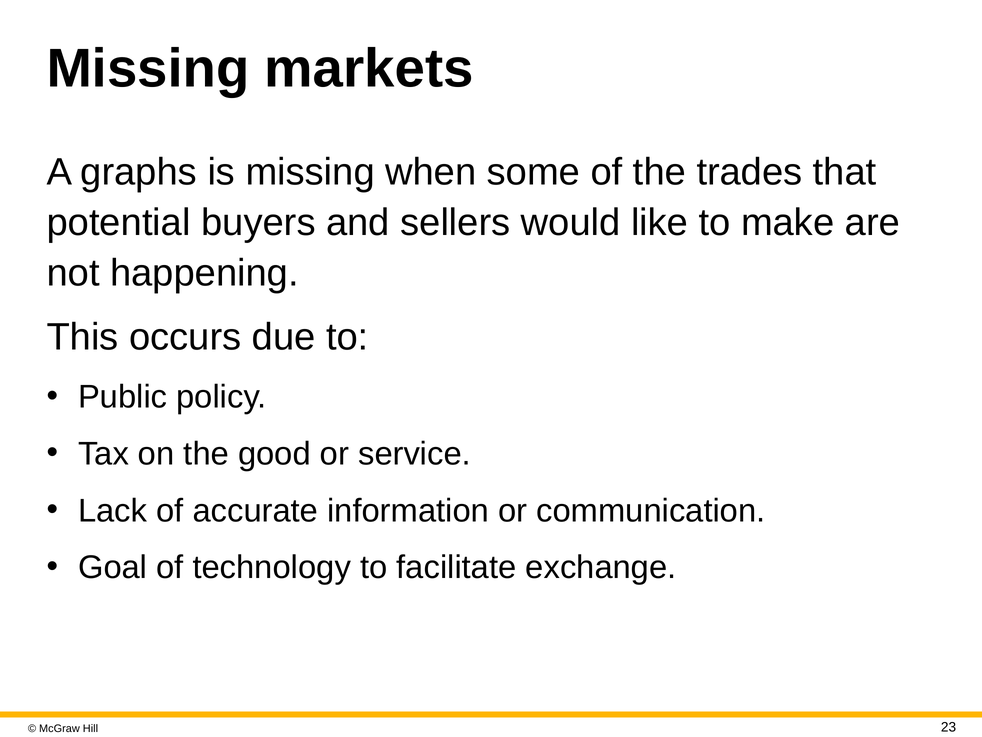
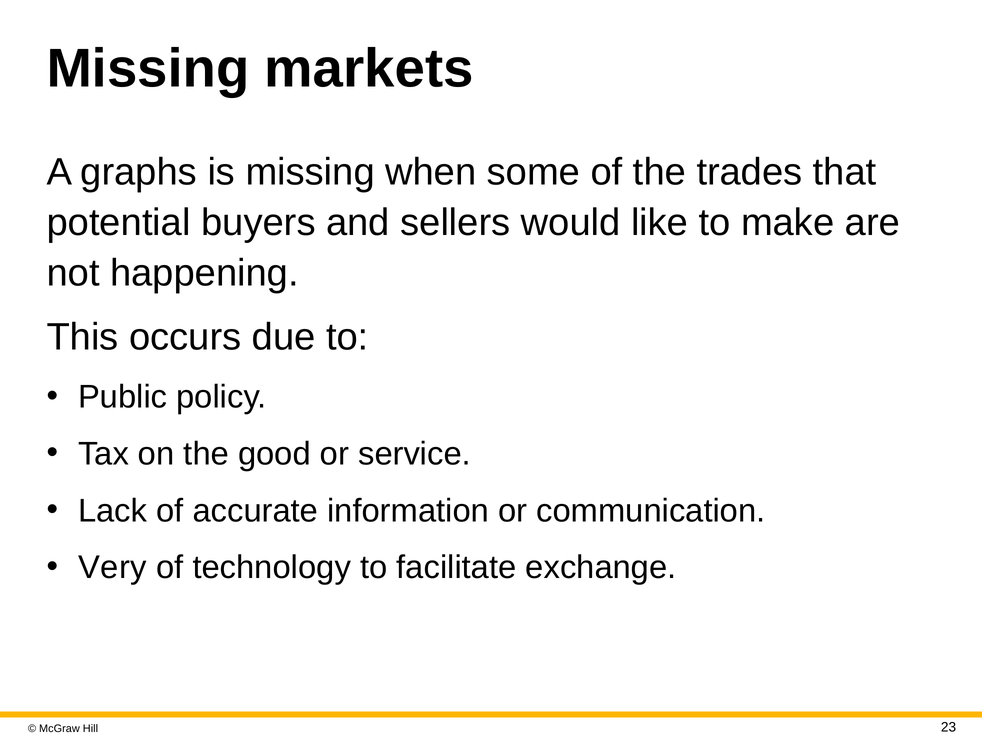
Goal: Goal -> Very
